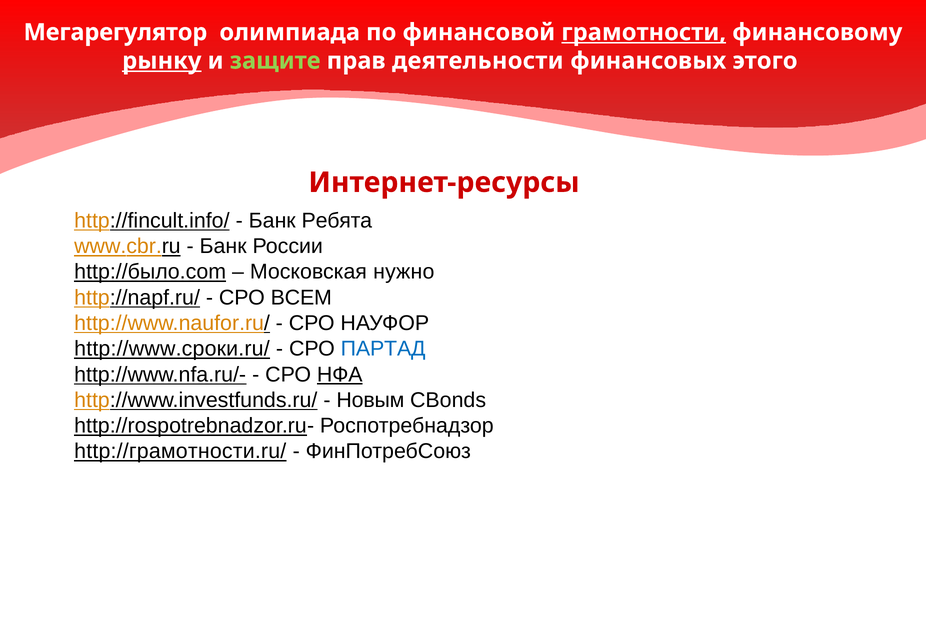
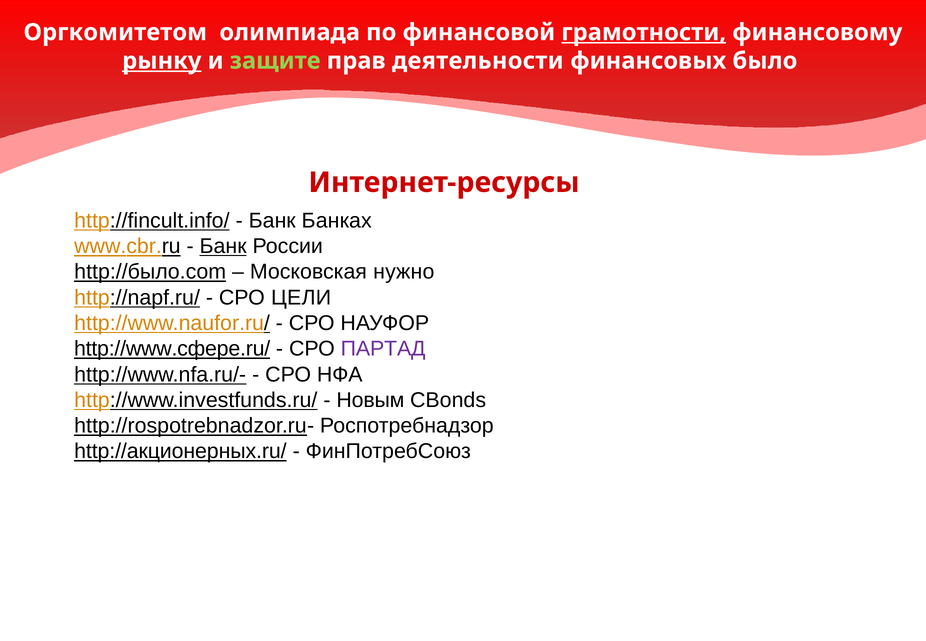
Мегарегулятор: Мегарегулятор -> Оргкомитетом
этого: этого -> было
Ребята: Ребята -> Банках
Банк at (223, 246) underline: none -> present
ВСЕМ: ВСЕМ -> ЦЕЛИ
http://www.сроки.ru/: http://www.сроки.ru/ -> http://www.сфере.ru/
ПАРТАД colour: blue -> purple
НФА underline: present -> none
http://грамотности.ru/: http://грамотности.ru/ -> http://акционерных.ru/
